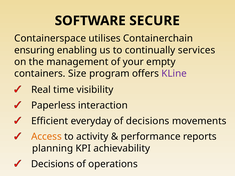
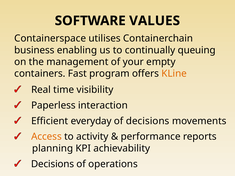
SECURE: SECURE -> VALUES
ensuring: ensuring -> business
services: services -> queuing
Size: Size -> Fast
KLine colour: purple -> orange
